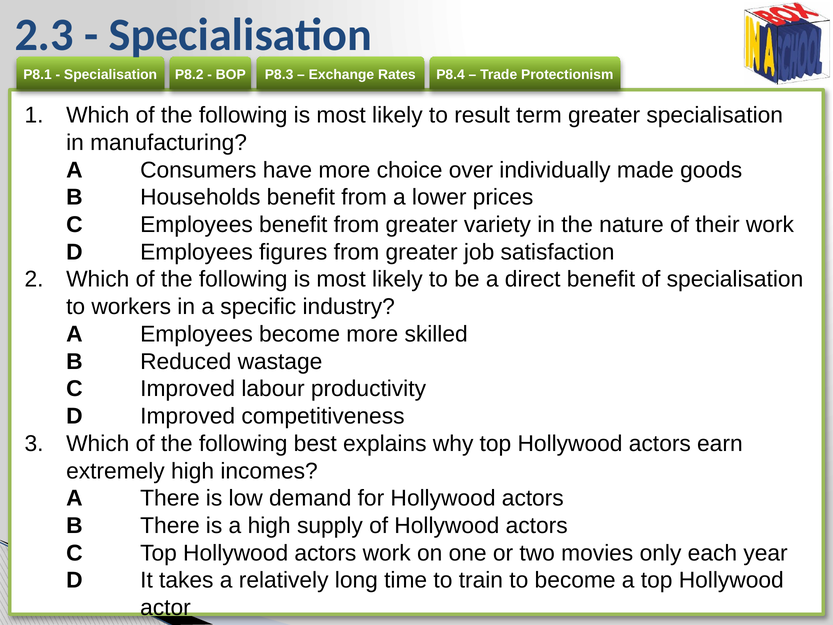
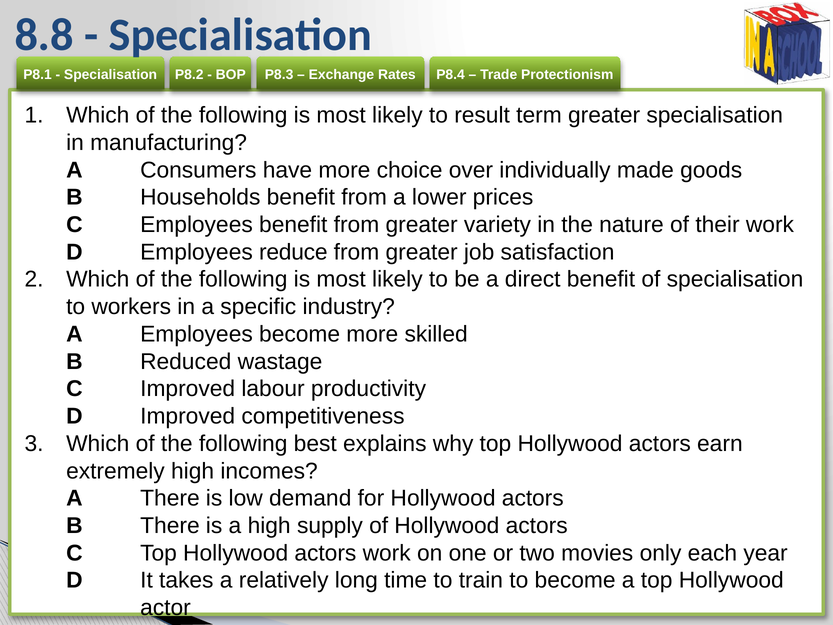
2.3: 2.3 -> 8.8
figures: figures -> reduce
